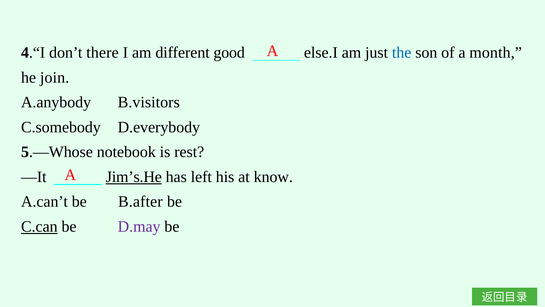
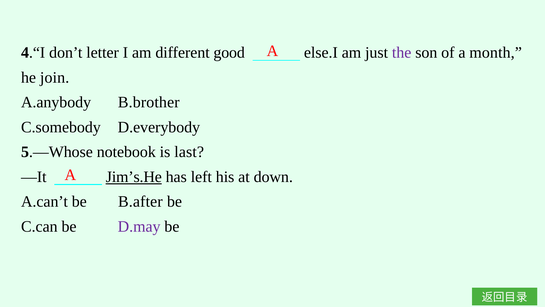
there: there -> letter
the colour: blue -> purple
B.visitors: B.visitors -> B.brother
rest: rest -> last
know: know -> down
C.can underline: present -> none
